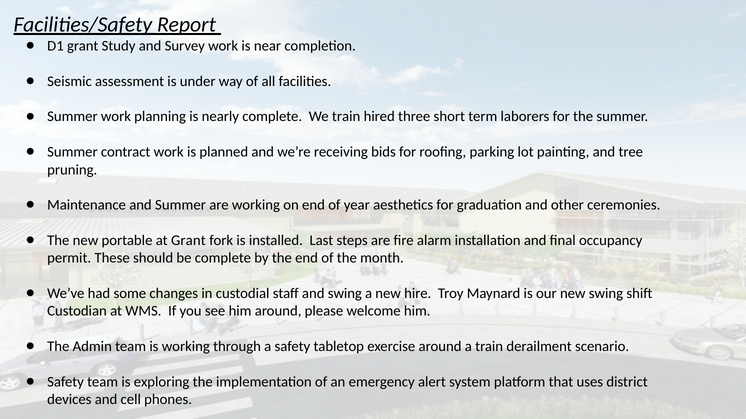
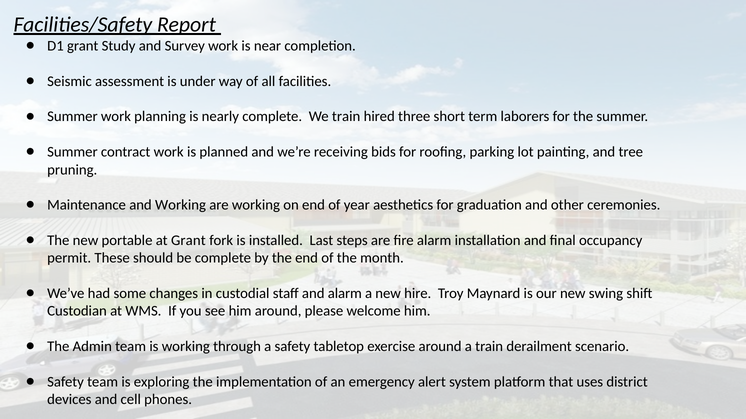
and Summer: Summer -> Working
and swing: swing -> alarm
